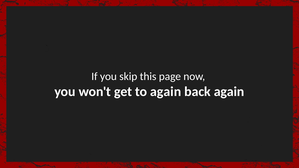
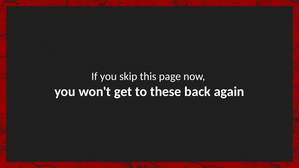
to again: again -> these
